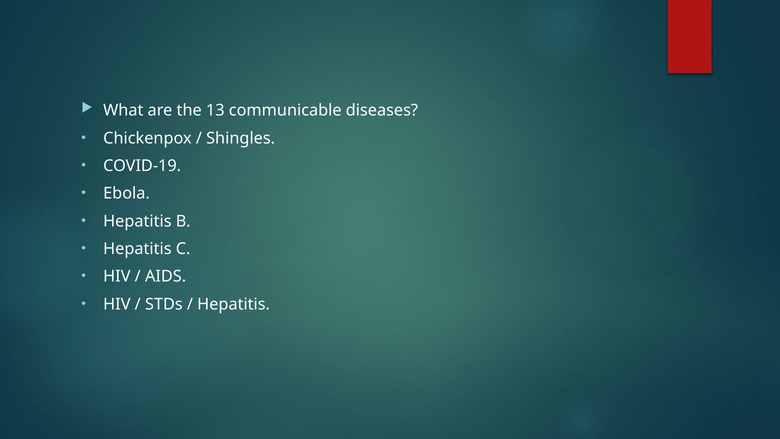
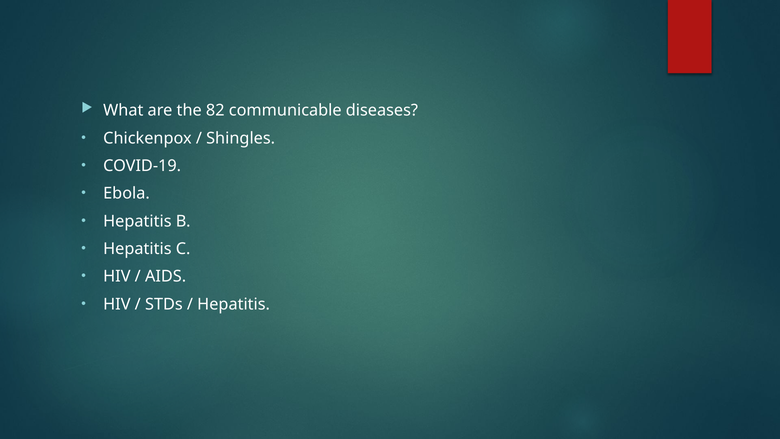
13: 13 -> 82
